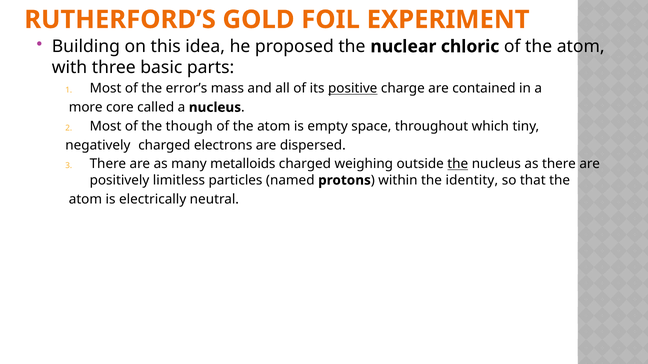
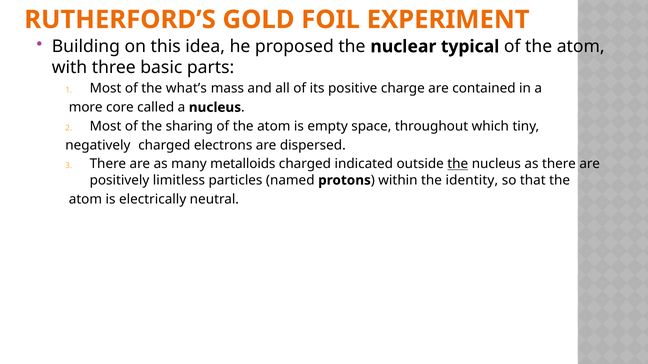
chloric: chloric -> typical
error’s: error’s -> what’s
positive underline: present -> none
though: though -> sharing
weighing: weighing -> indicated
